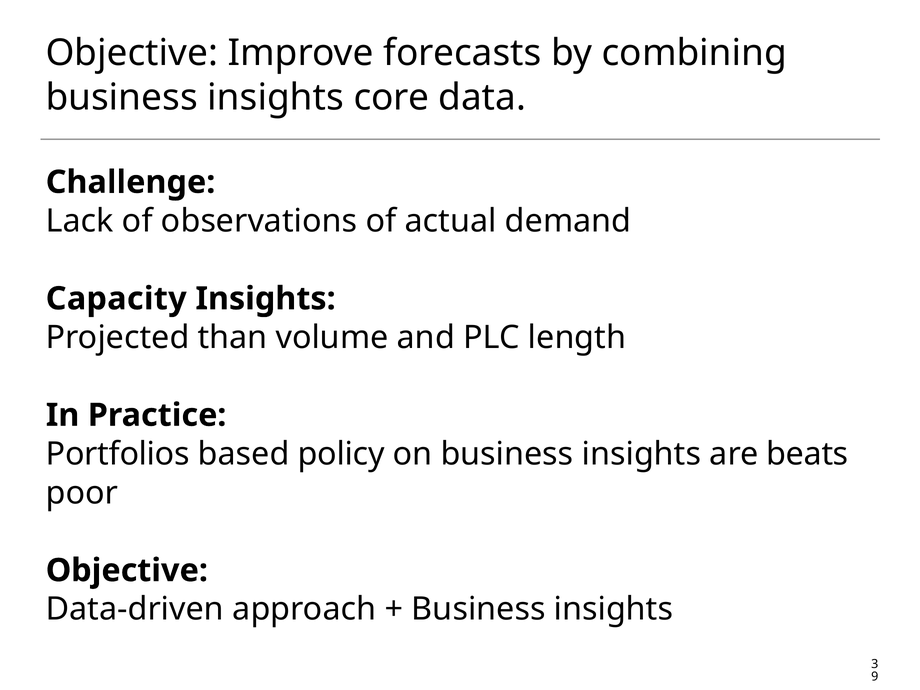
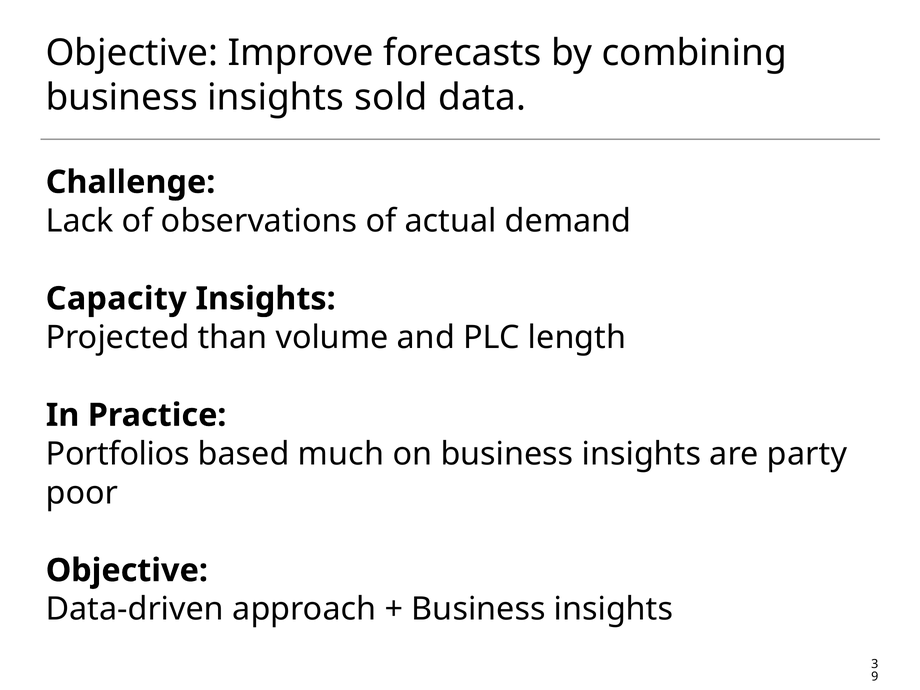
core: core -> sold
policy: policy -> much
beats: beats -> party
